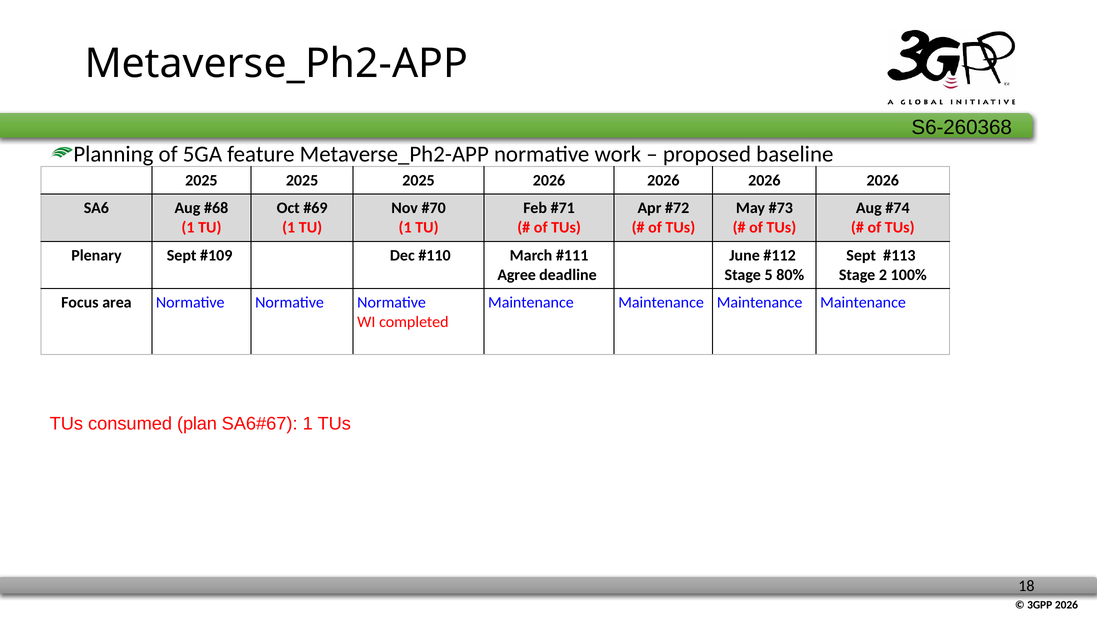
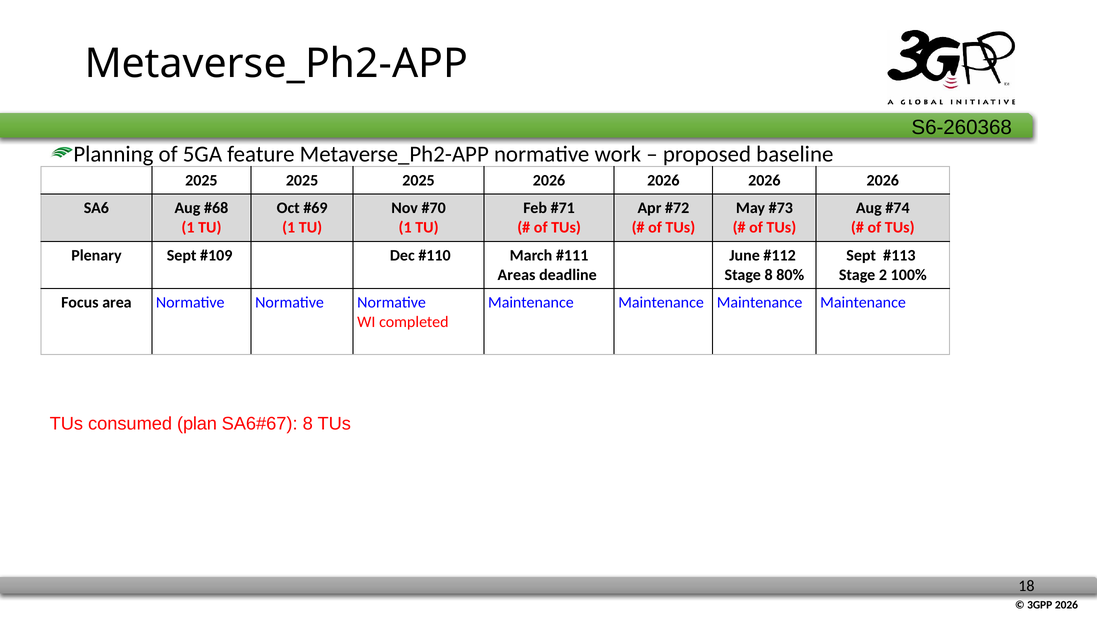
Agree: Agree -> Areas
Stage 5: 5 -> 8
1 at (308, 424): 1 -> 8
